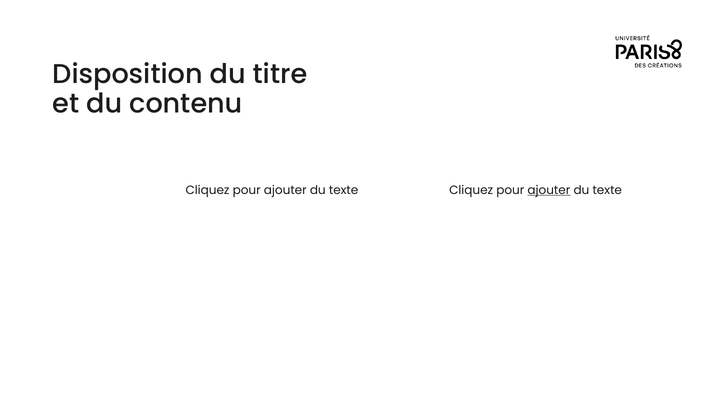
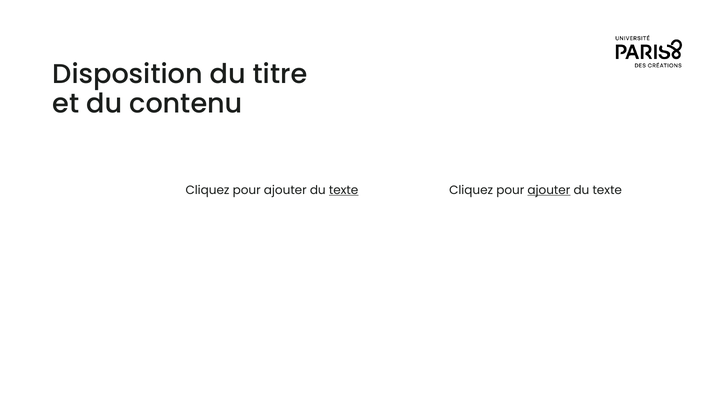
texte at (344, 190) underline: none -> present
